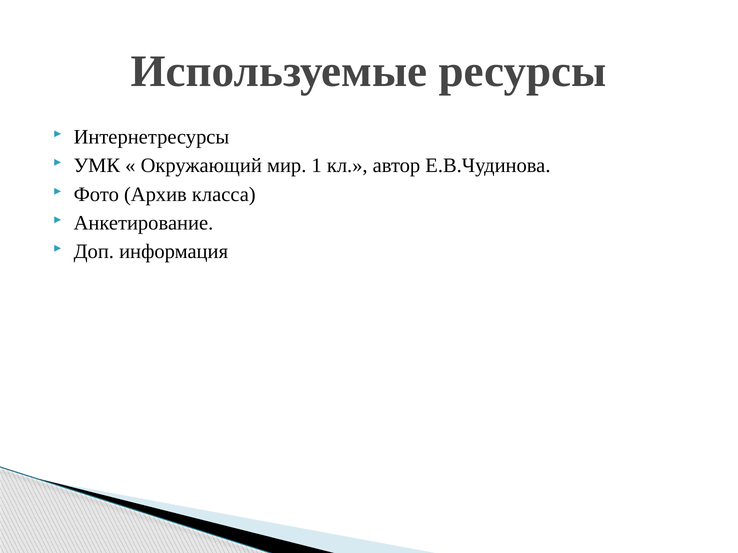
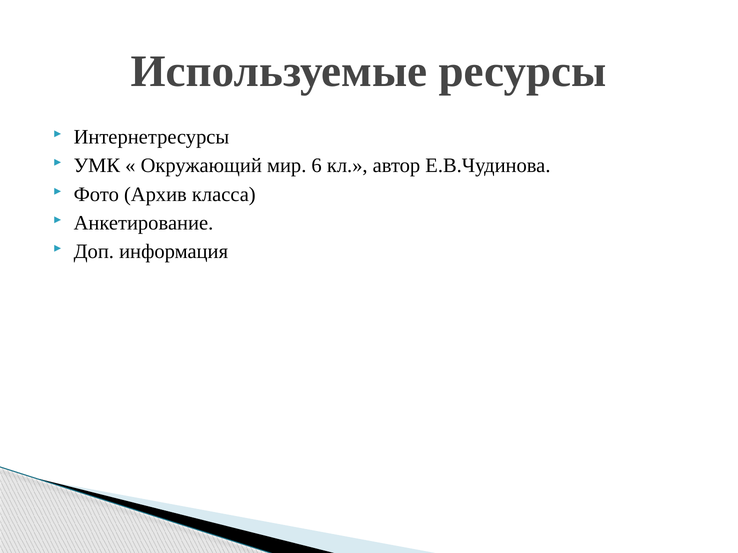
1: 1 -> 6
